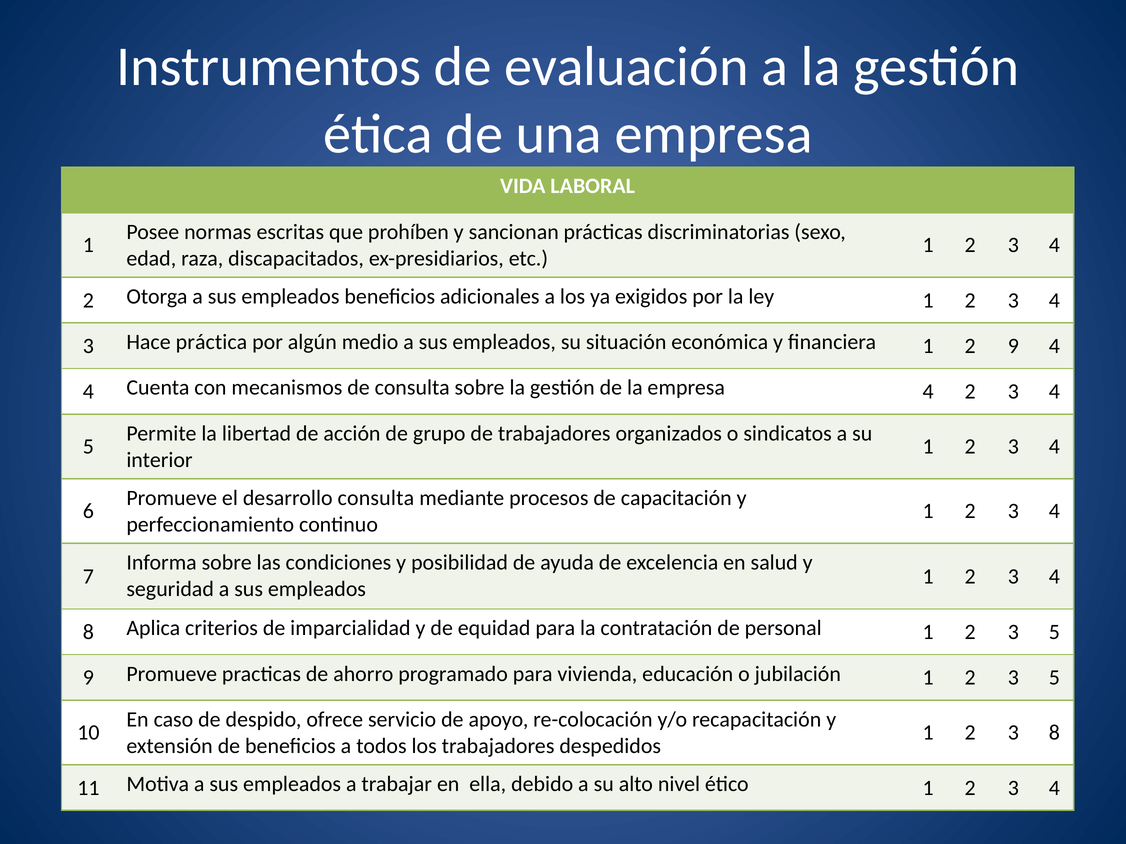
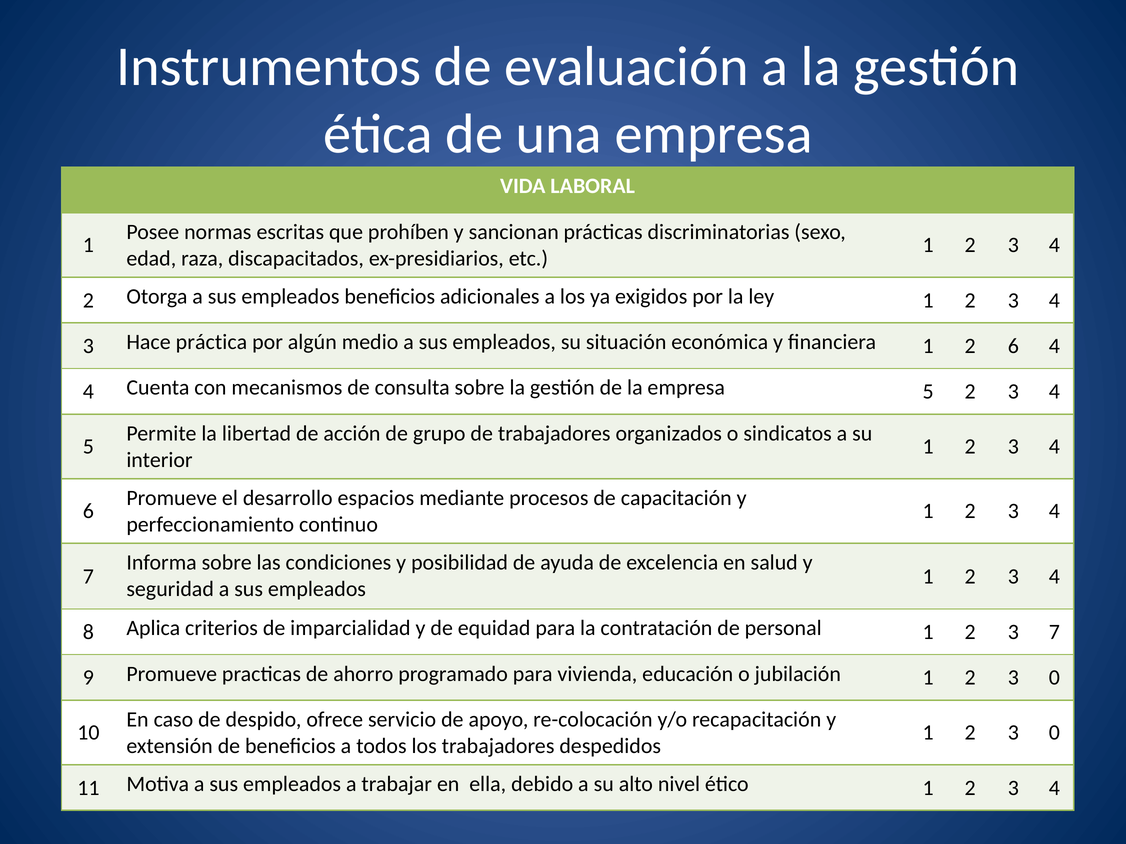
2 9: 9 -> 6
empresa 4: 4 -> 5
desarrollo consulta: consulta -> espacios
5 at (1054, 632): 5 -> 7
5 at (1054, 678): 5 -> 0
8 at (1054, 733): 8 -> 0
